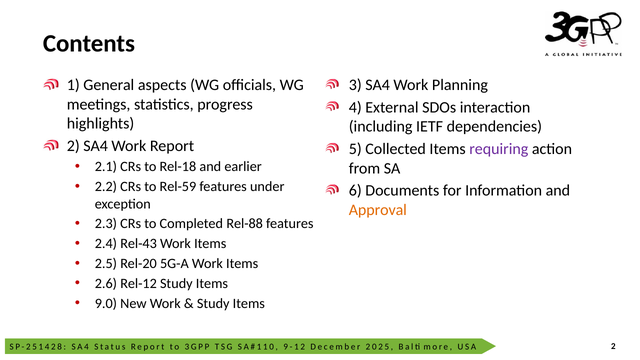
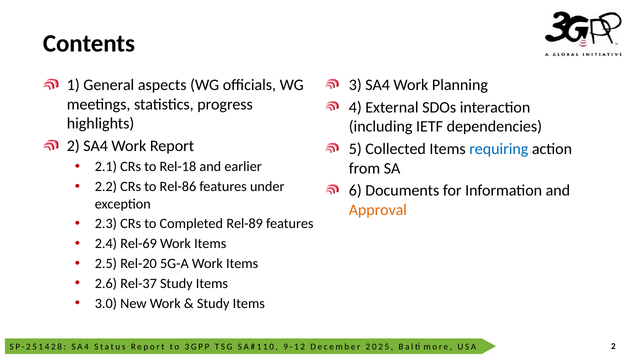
requiring colour: purple -> blue
Rel-59: Rel-59 -> Rel-86
Rel-88: Rel-88 -> Rel-89
Rel-43: Rel-43 -> Rel-69
Rel-12: Rel-12 -> Rel-37
9.0: 9.0 -> 3.0
